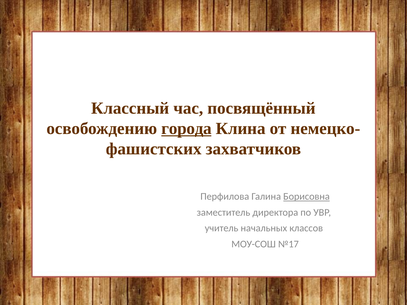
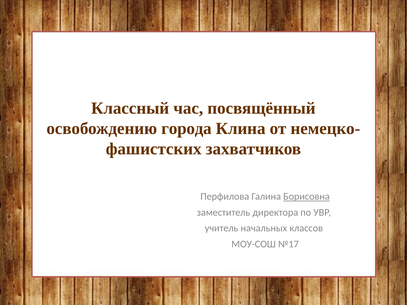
города underline: present -> none
